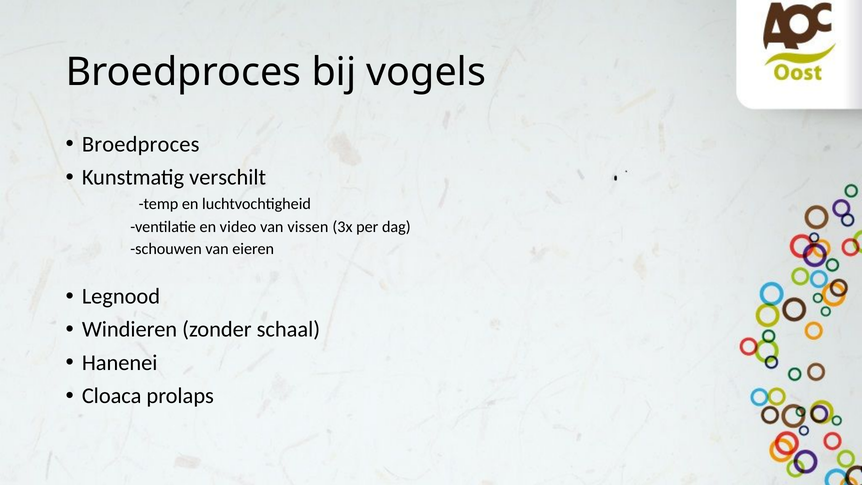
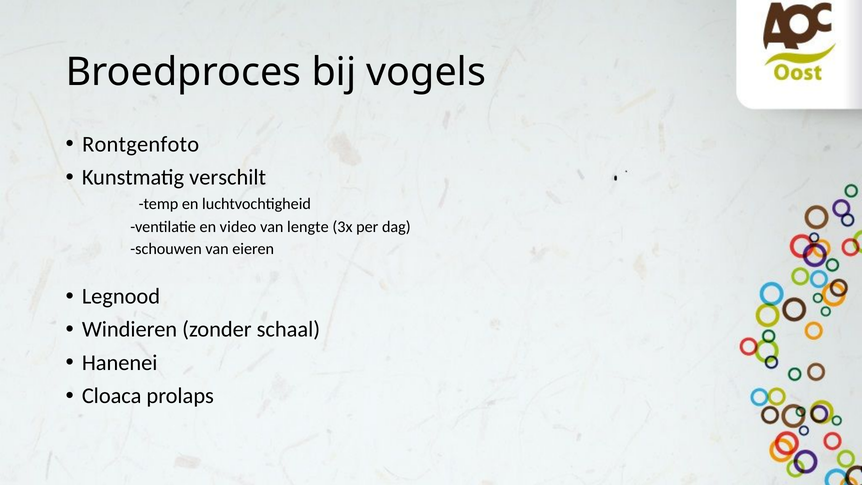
Broedproces at (141, 144): Broedproces -> Rontgenfoto
vissen: vissen -> lengte
